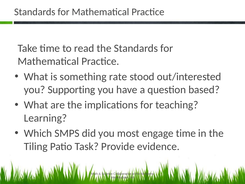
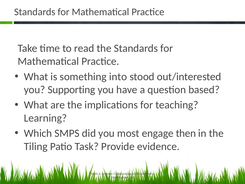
rate: rate -> into
engage time: time -> then
